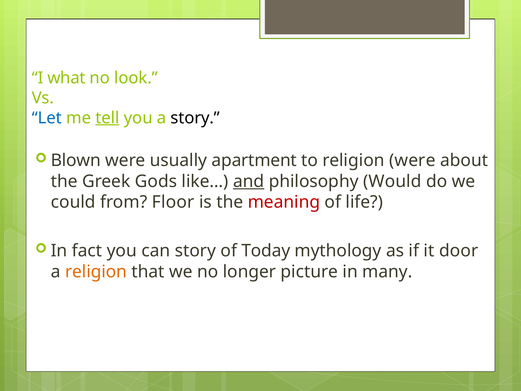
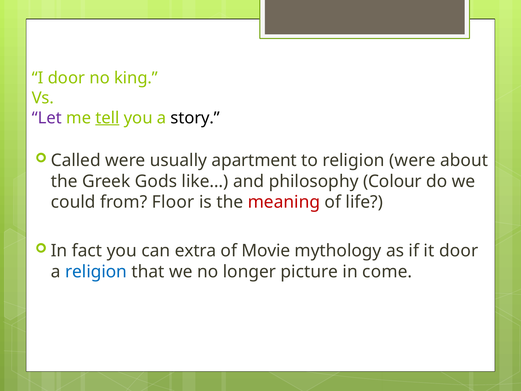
I what: what -> door
look: look -> king
Let colour: blue -> purple
Blown: Blown -> Called
and underline: present -> none
Would: Would -> Colour
can story: story -> extra
Today: Today -> Movie
religion at (96, 272) colour: orange -> blue
many: many -> come
